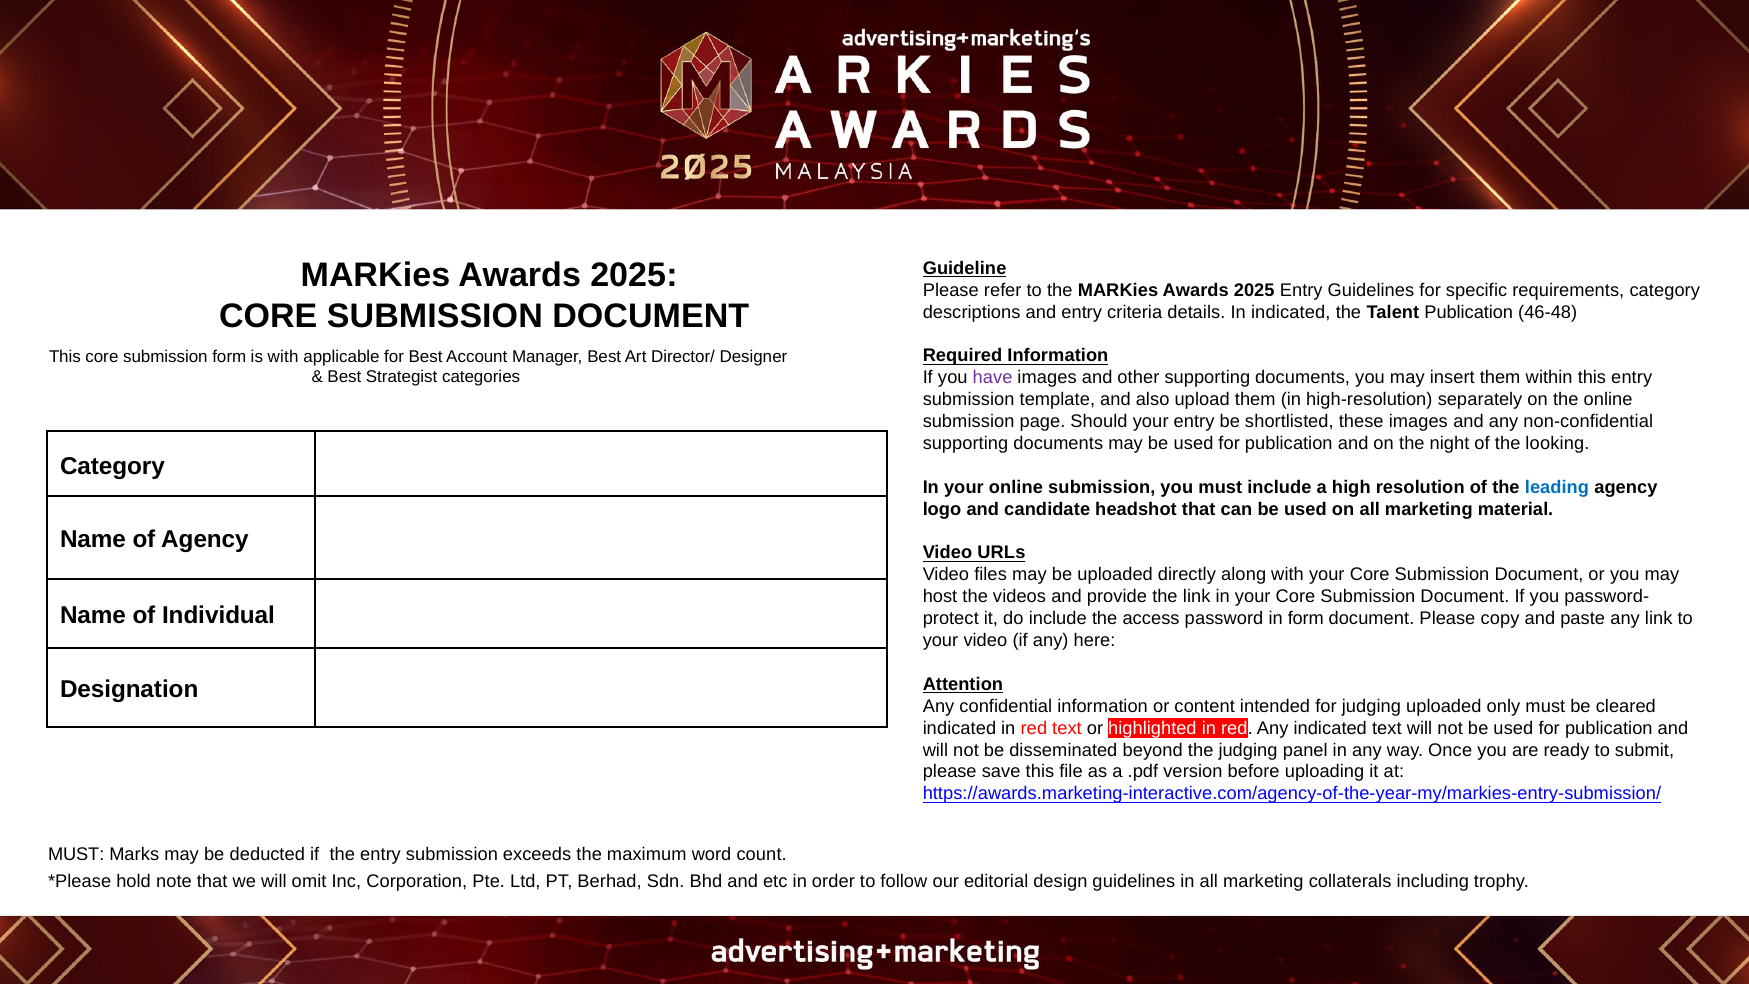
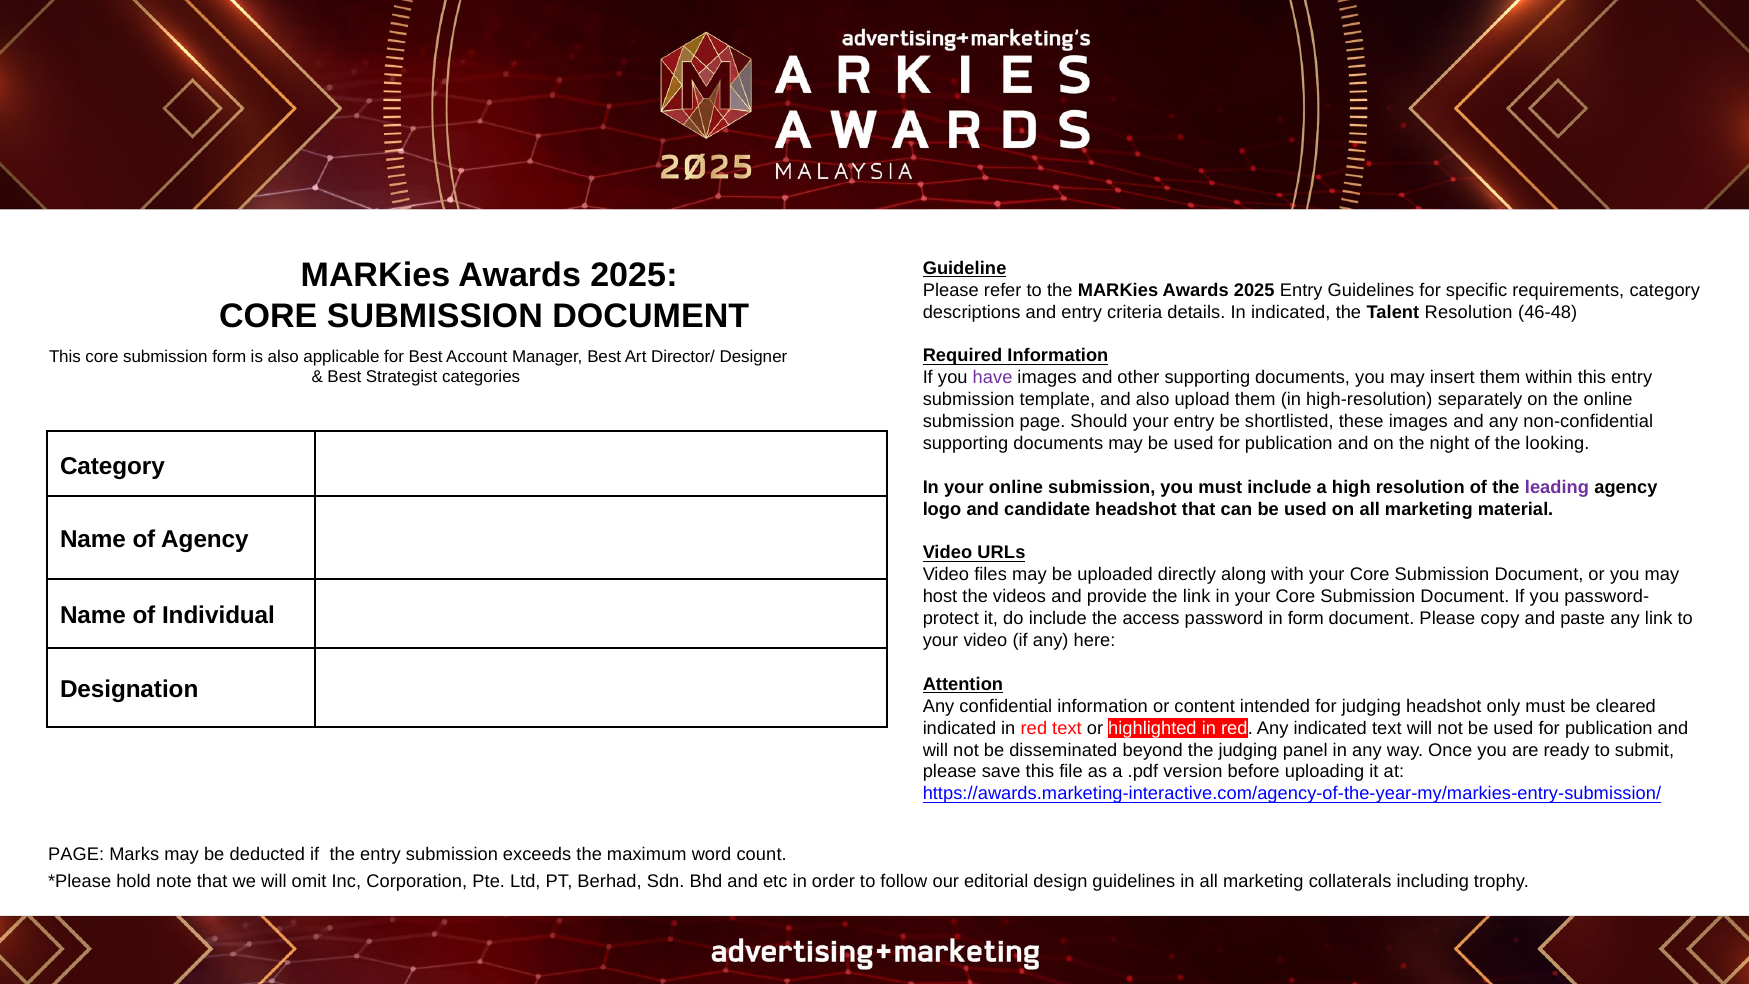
Talent Publication: Publication -> Resolution
is with: with -> also
leading colour: blue -> purple
judging uploaded: uploaded -> headshot
MUST at (76, 854): MUST -> PAGE
